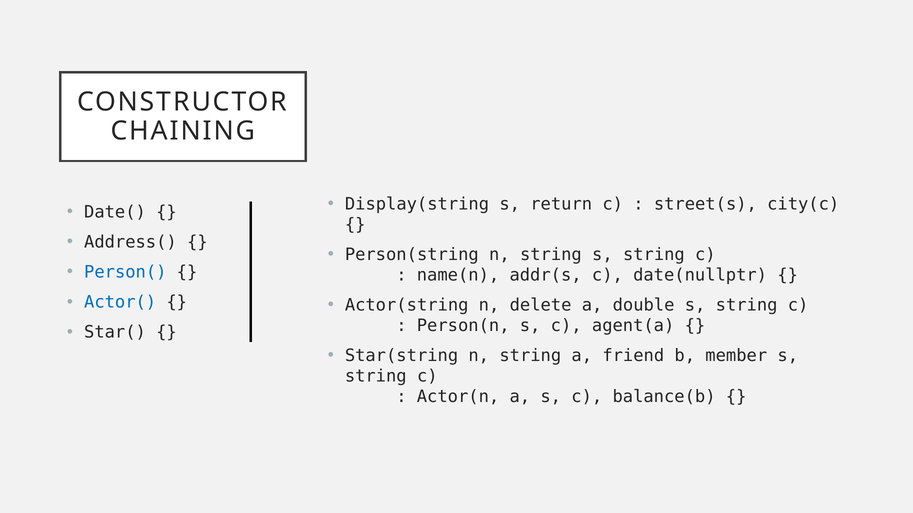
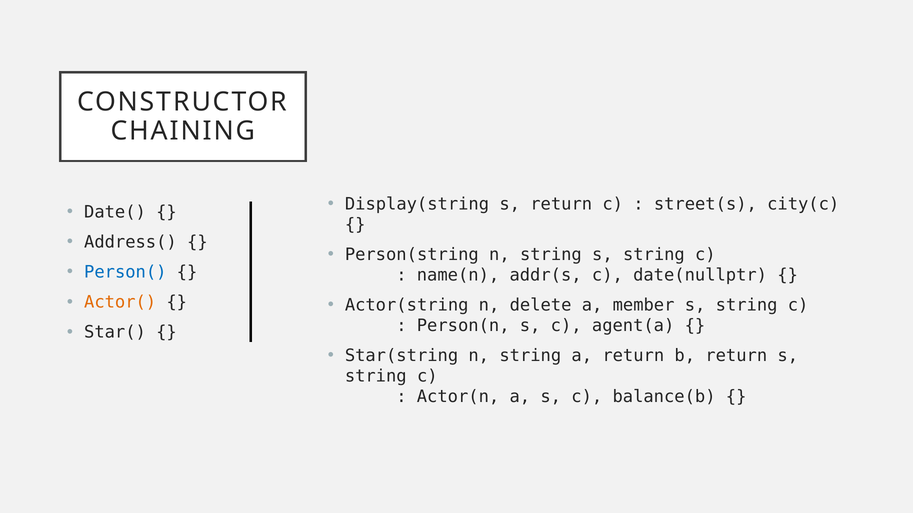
Actor( colour: blue -> orange
double: double -> member
a friend: friend -> return
b member: member -> return
